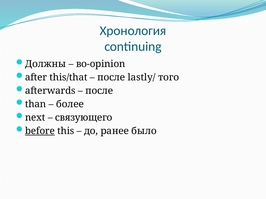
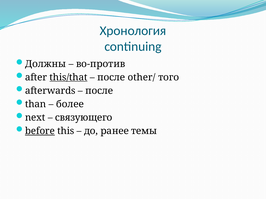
во-opinion: во-opinion -> во-против
this/that underline: none -> present
lastly/: lastly/ -> other/
было: было -> темы
